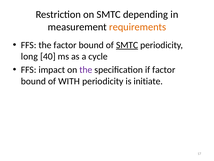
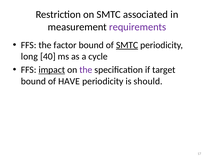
depending: depending -> associated
requirements colour: orange -> purple
impact underline: none -> present
if factor: factor -> target
WITH: WITH -> HAVE
initiate: initiate -> should
